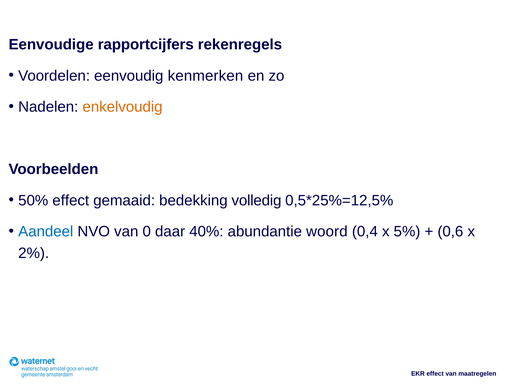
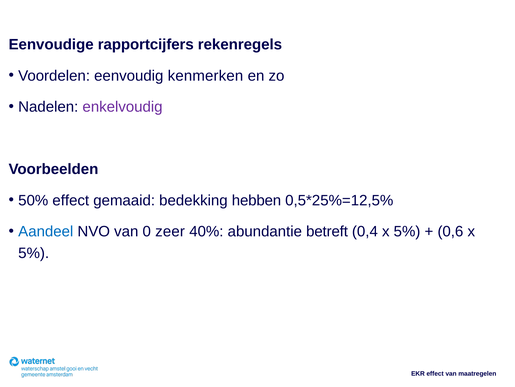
enkelvoudig colour: orange -> purple
volledig: volledig -> hebben
daar: daar -> zeer
woord: woord -> betreft
2% at (34, 253): 2% -> 5%
